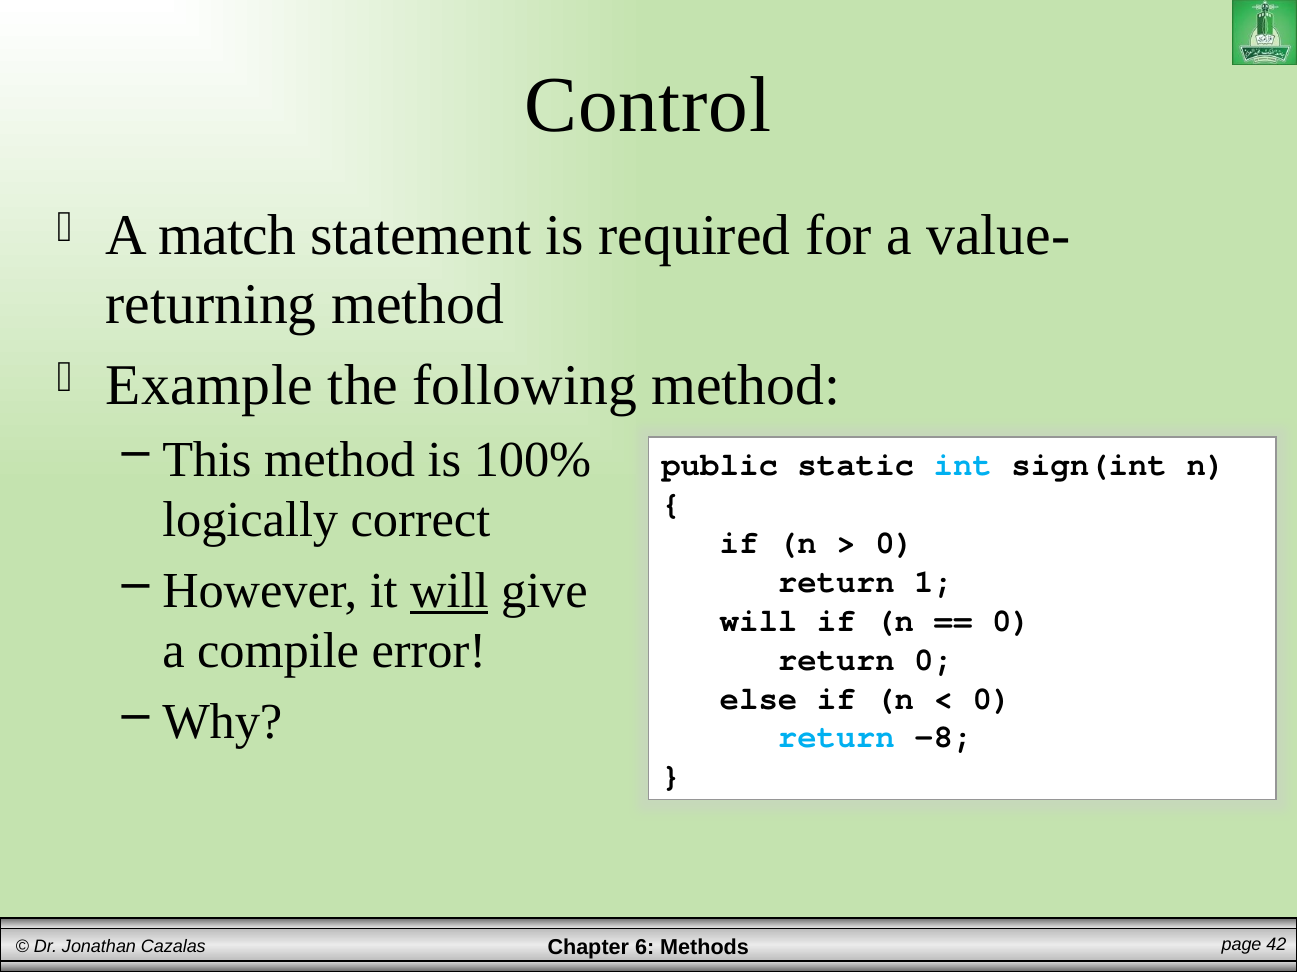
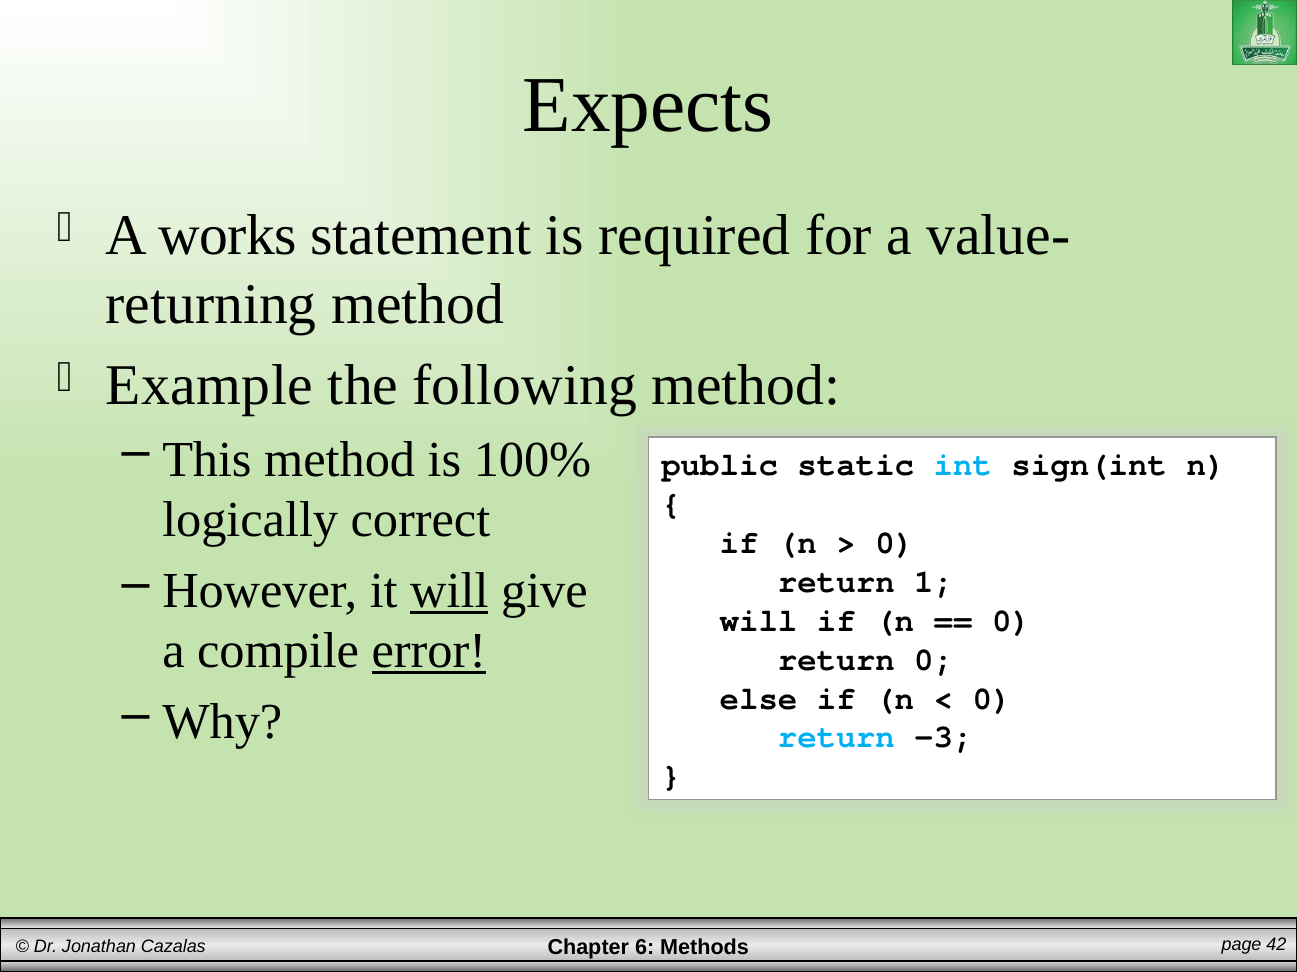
Control: Control -> Expects
match: match -> works
error underline: none -> present
-8: -8 -> -3
